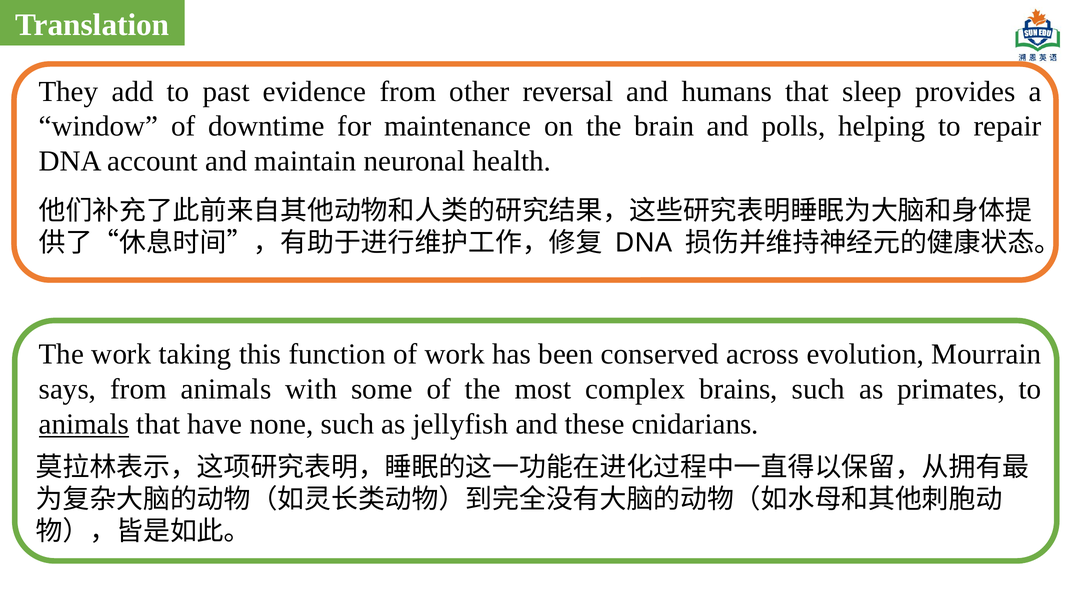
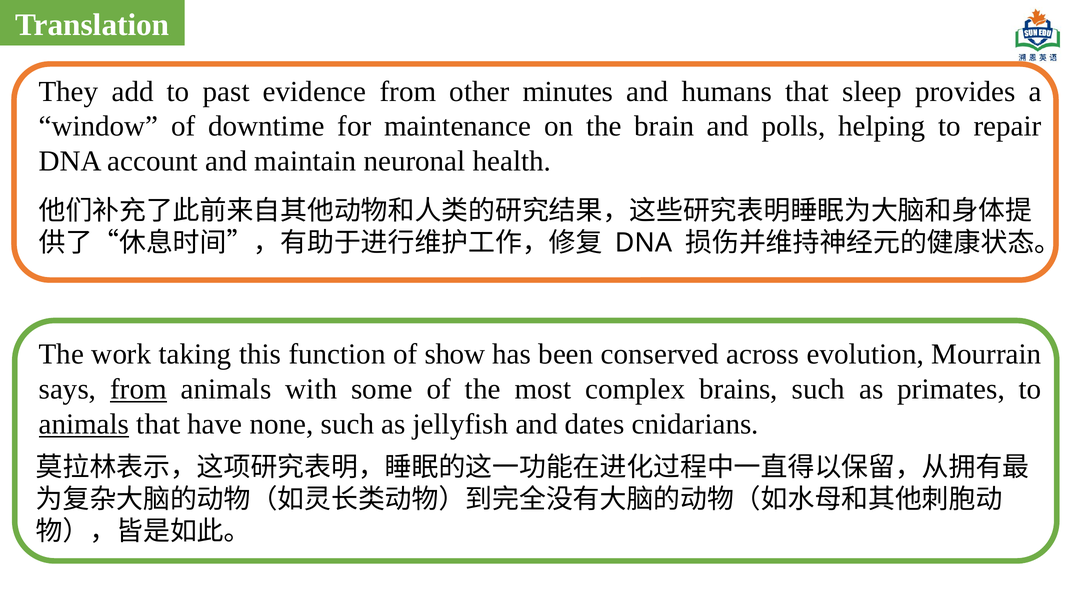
reversal: reversal -> minutes
of work: work -> show
from at (138, 389) underline: none -> present
these: these -> dates
